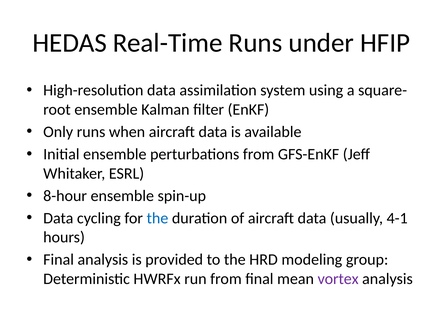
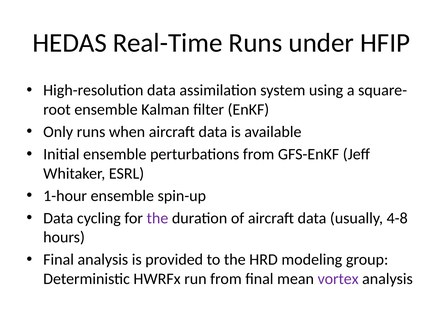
8-hour: 8-hour -> 1-hour
the at (157, 218) colour: blue -> purple
4-1: 4-1 -> 4-8
